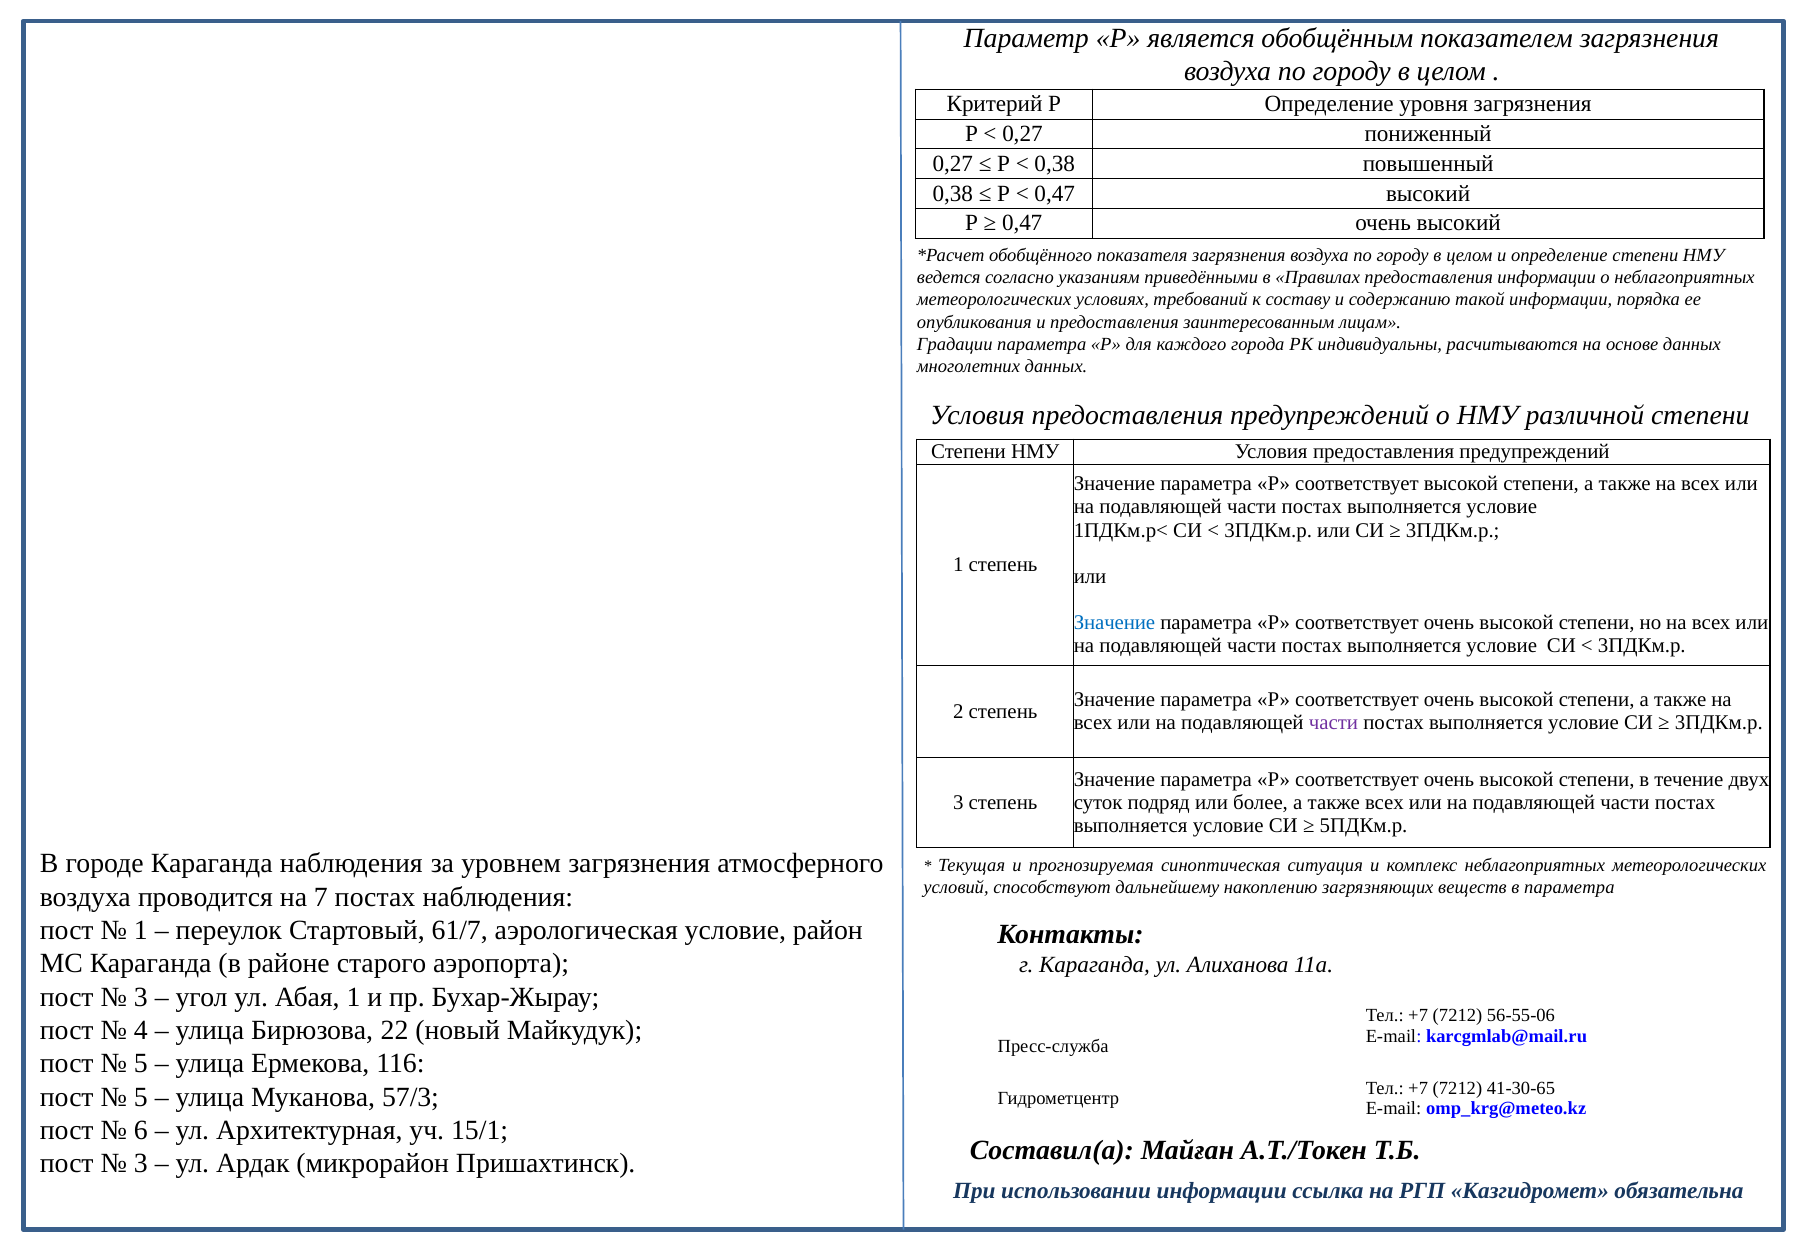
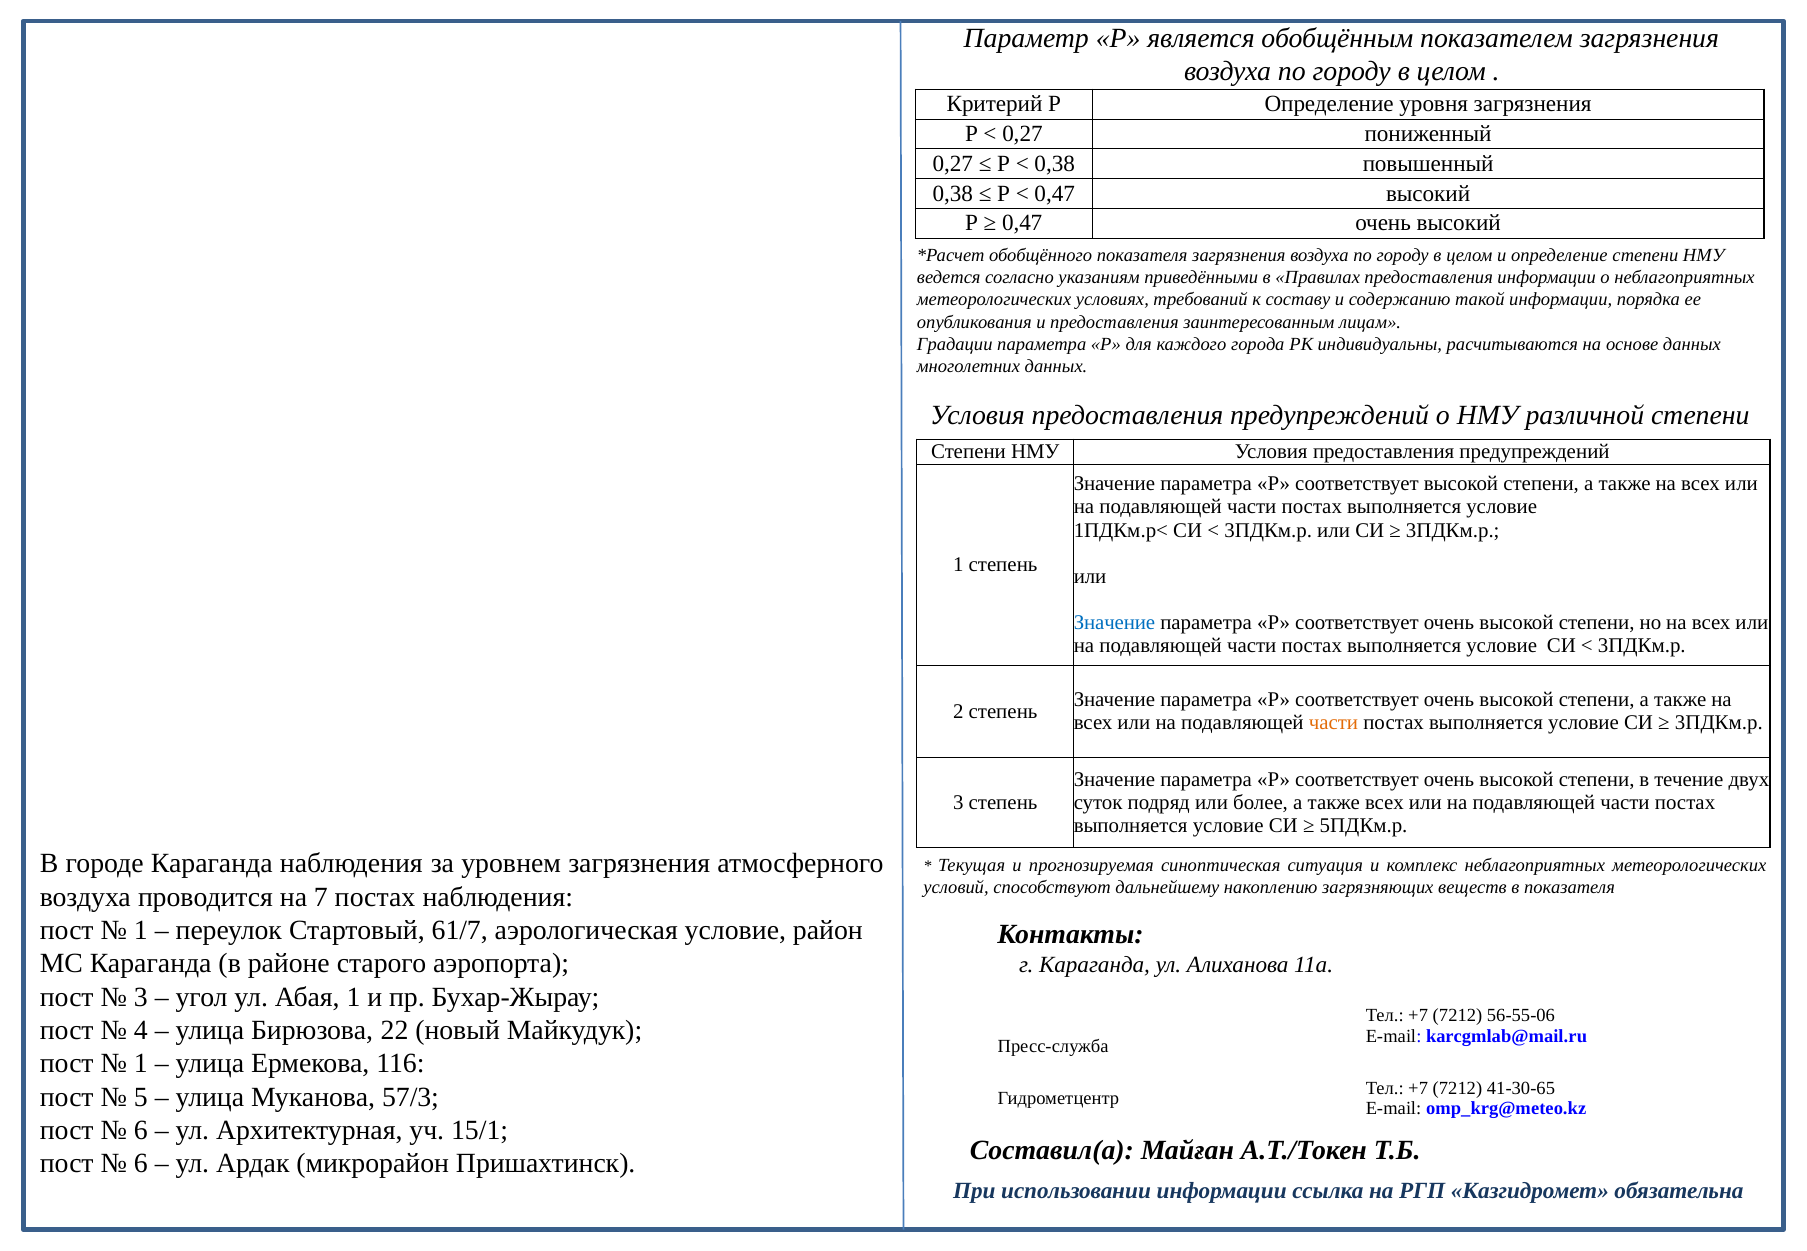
части at (1334, 723) colour: purple -> orange
в параметра: параметра -> показателя
5 at (141, 1064): 5 -> 1
3 at (141, 1164): 3 -> 6
